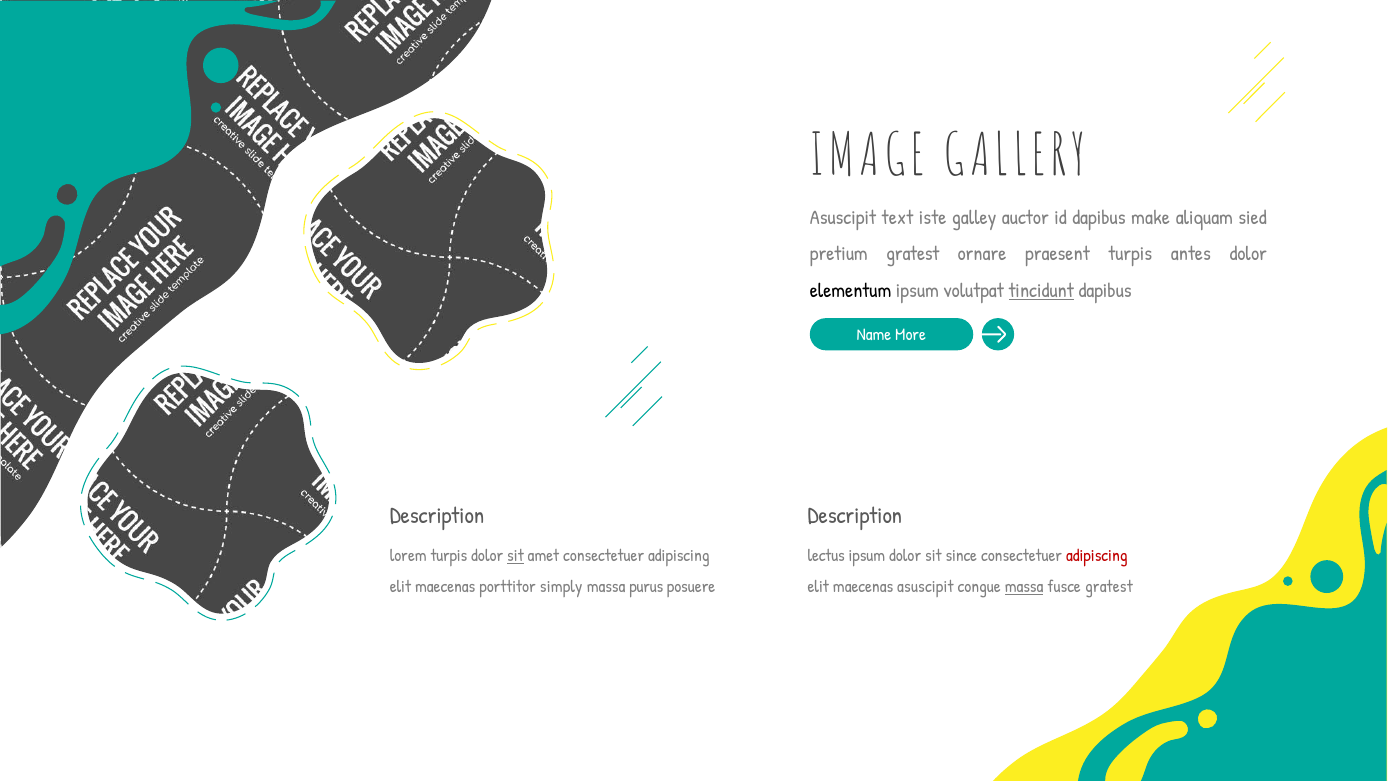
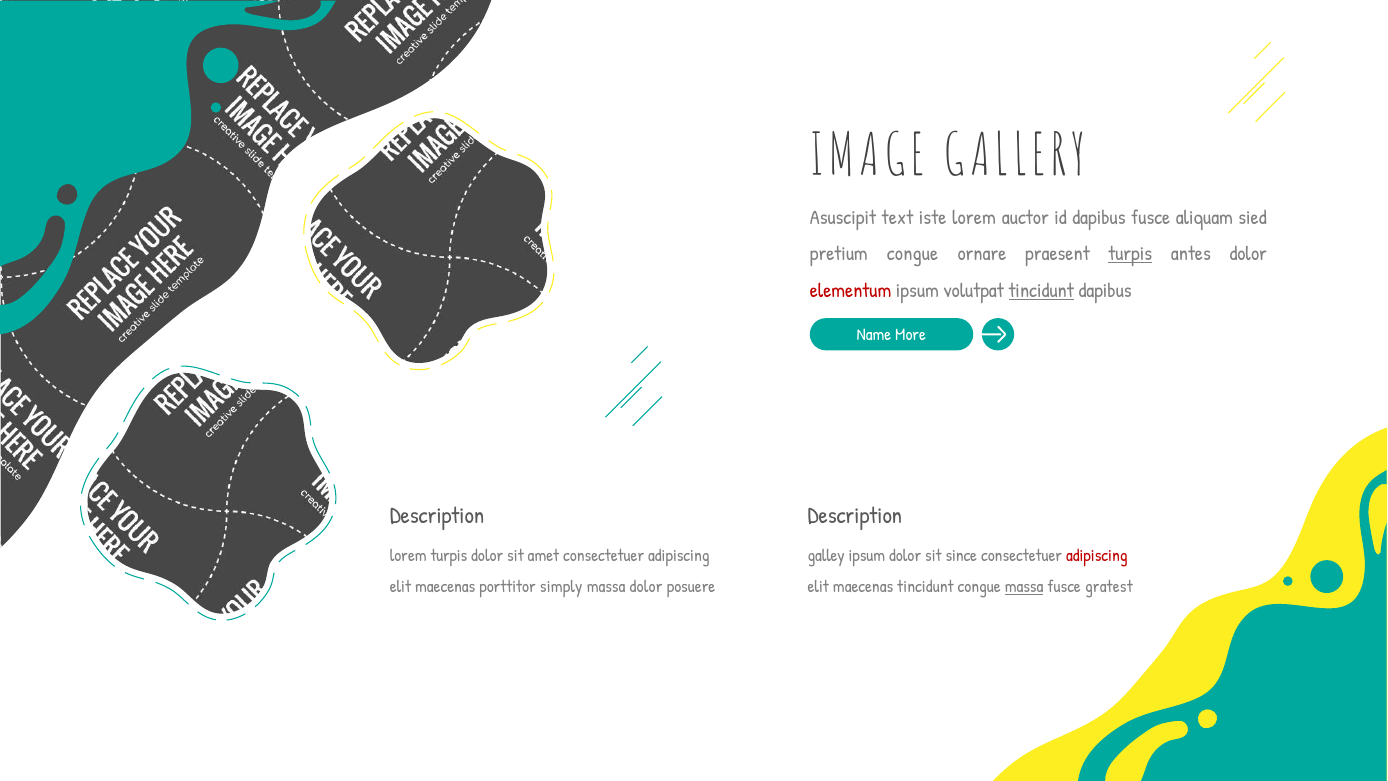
iste galley: galley -> lorem
dapibus make: make -> fusce
pretium gratest: gratest -> congue
turpis at (1130, 254) underline: none -> present
elementum colour: black -> red
sit at (515, 556) underline: present -> none
lectus: lectus -> galley
massa purus: purus -> dolor
maecenas asuscipit: asuscipit -> tincidunt
